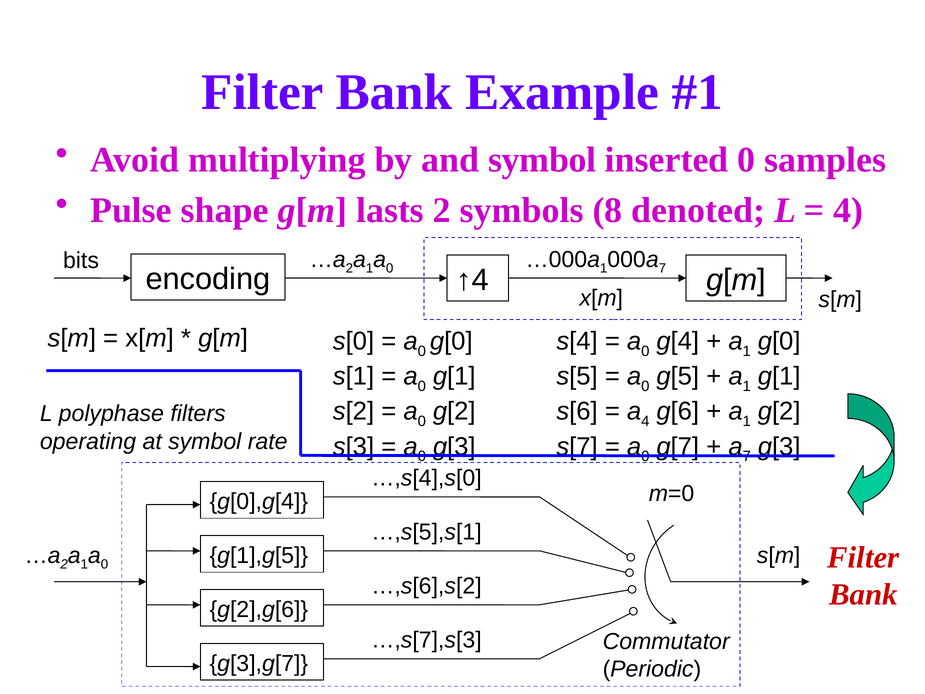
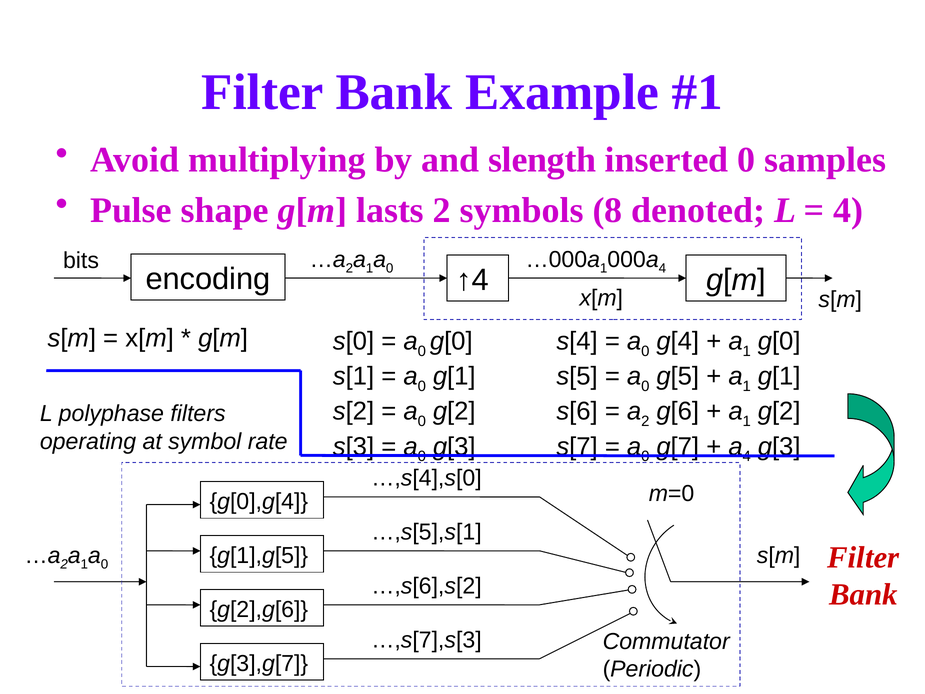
and symbol: symbol -> slength
7 at (662, 268): 7 -> 4
4 at (645, 421): 4 -> 2
7 at (747, 456): 7 -> 4
